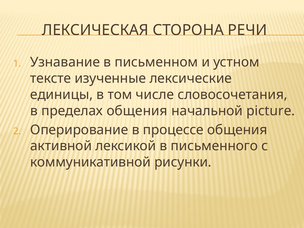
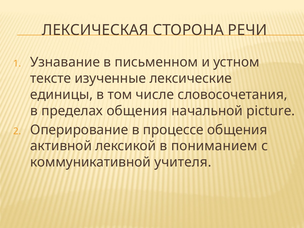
письменного: письменного -> пониманием
рисунки: рисунки -> учителя
